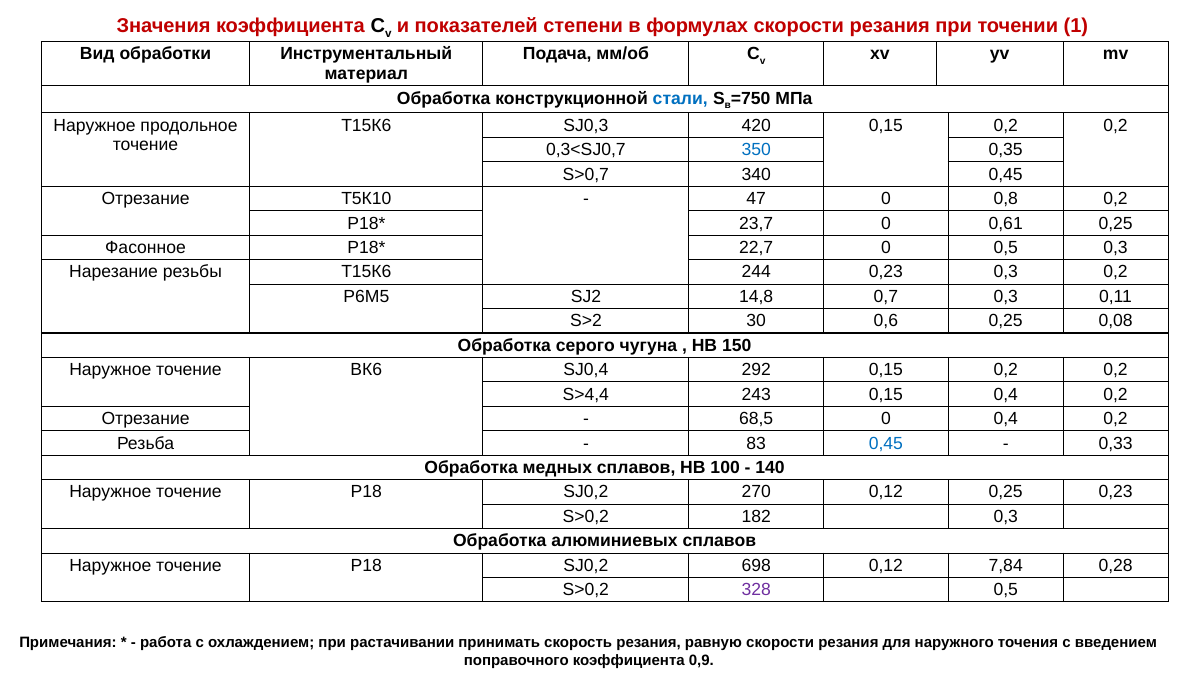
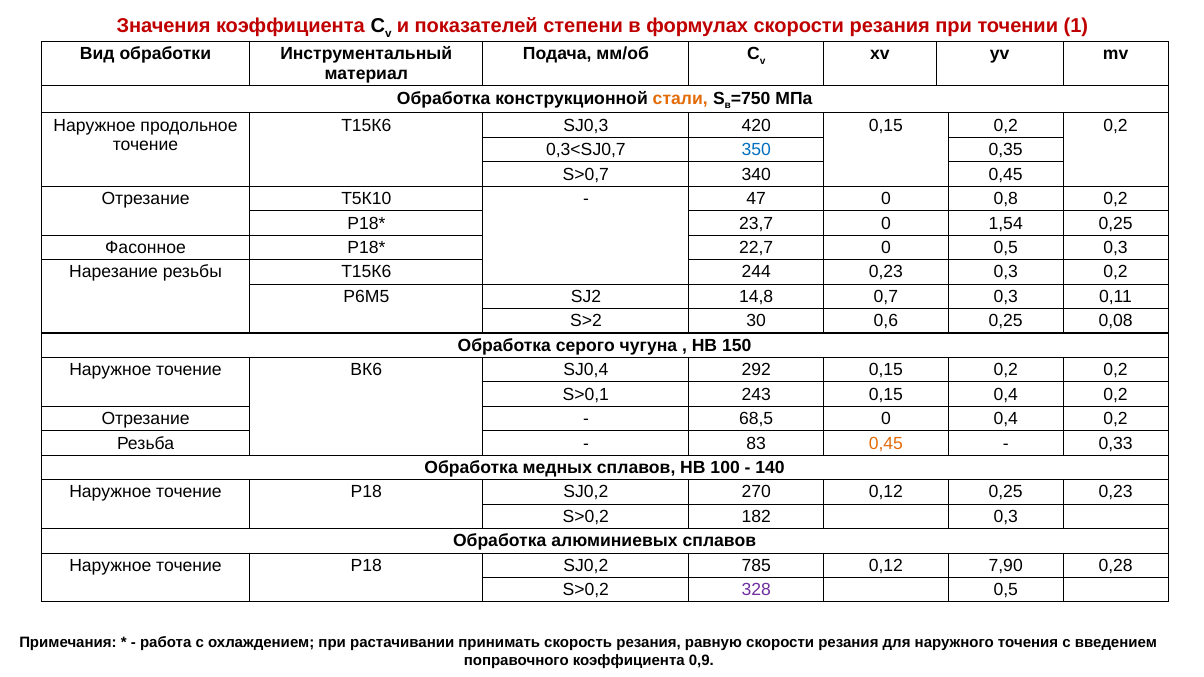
стали colour: blue -> orange
0,61: 0,61 -> 1,54
S>4,4: S>4,4 -> S>0,1
0,45 at (886, 443) colour: blue -> orange
698: 698 -> 785
7,84: 7,84 -> 7,90
